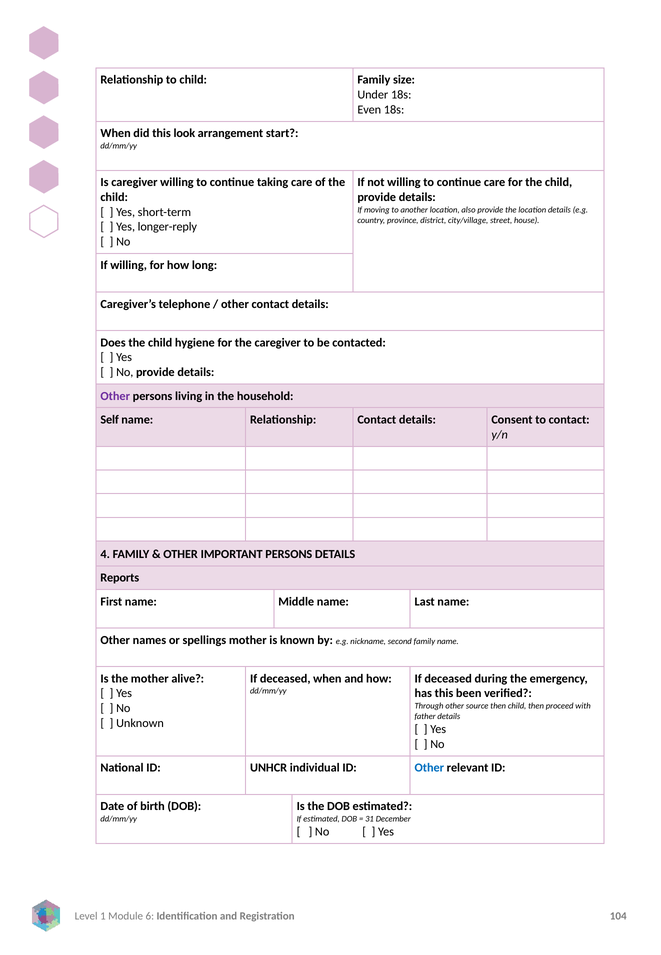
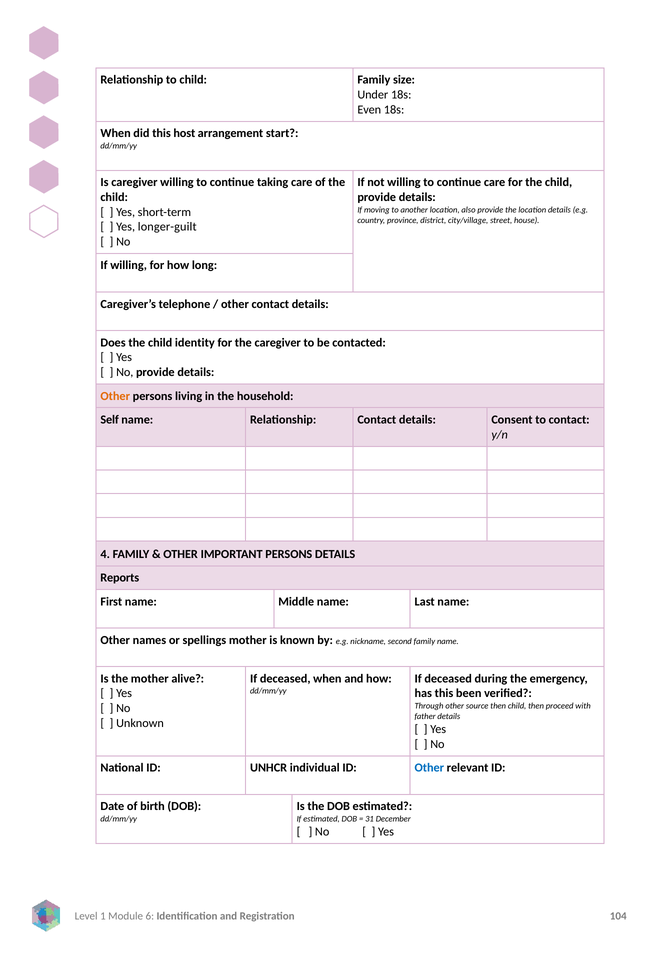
look: look -> host
longer-reply: longer-reply -> longer-guilt
hygiene: hygiene -> identity
Other at (115, 396) colour: purple -> orange
